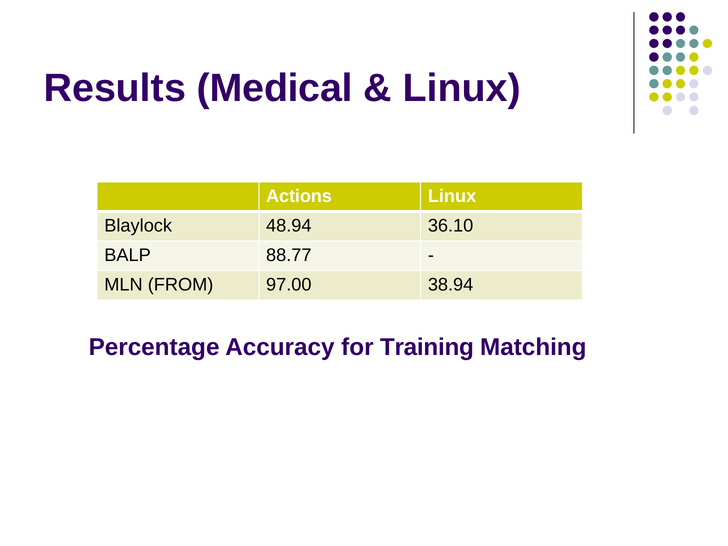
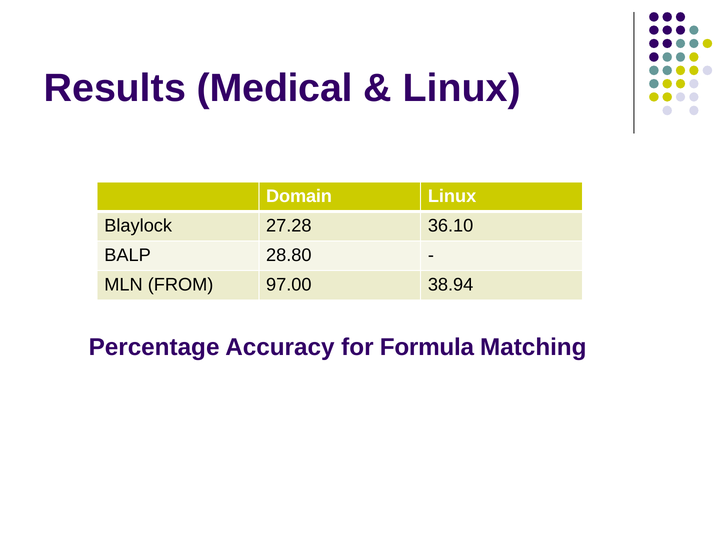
Actions: Actions -> Domain
48.94: 48.94 -> 27.28
88.77: 88.77 -> 28.80
Training: Training -> Formula
